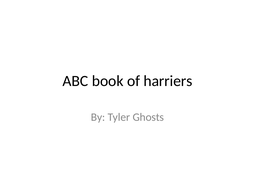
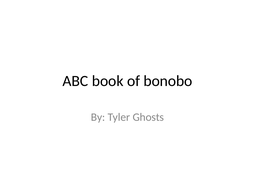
harriers: harriers -> bonobo
